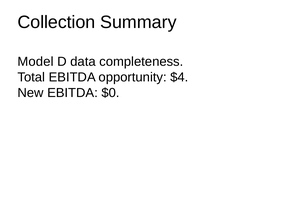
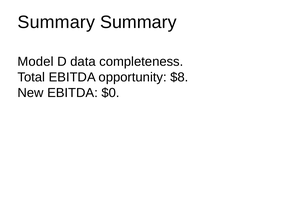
Collection at (56, 22): Collection -> Summary
$4: $4 -> $8
